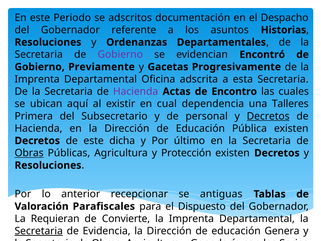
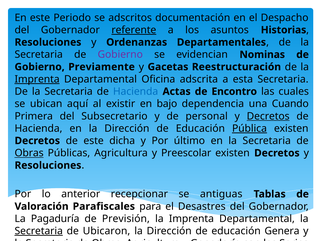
referente underline: none -> present
Encontró: Encontró -> Nominas
Progresivamente: Progresivamente -> Reestructuración
Imprenta at (37, 79) underline: none -> present
Hacienda at (136, 91) colour: purple -> blue
cual: cual -> bajo
Talleres: Talleres -> Cuando
Pública underline: none -> present
Protección: Protección -> Preescolar
Dispuesto: Dispuesto -> Desastres
Requieran: Requieran -> Pagaduría
Convierte: Convierte -> Previsión
Evidencia: Evidencia -> Ubicaron
